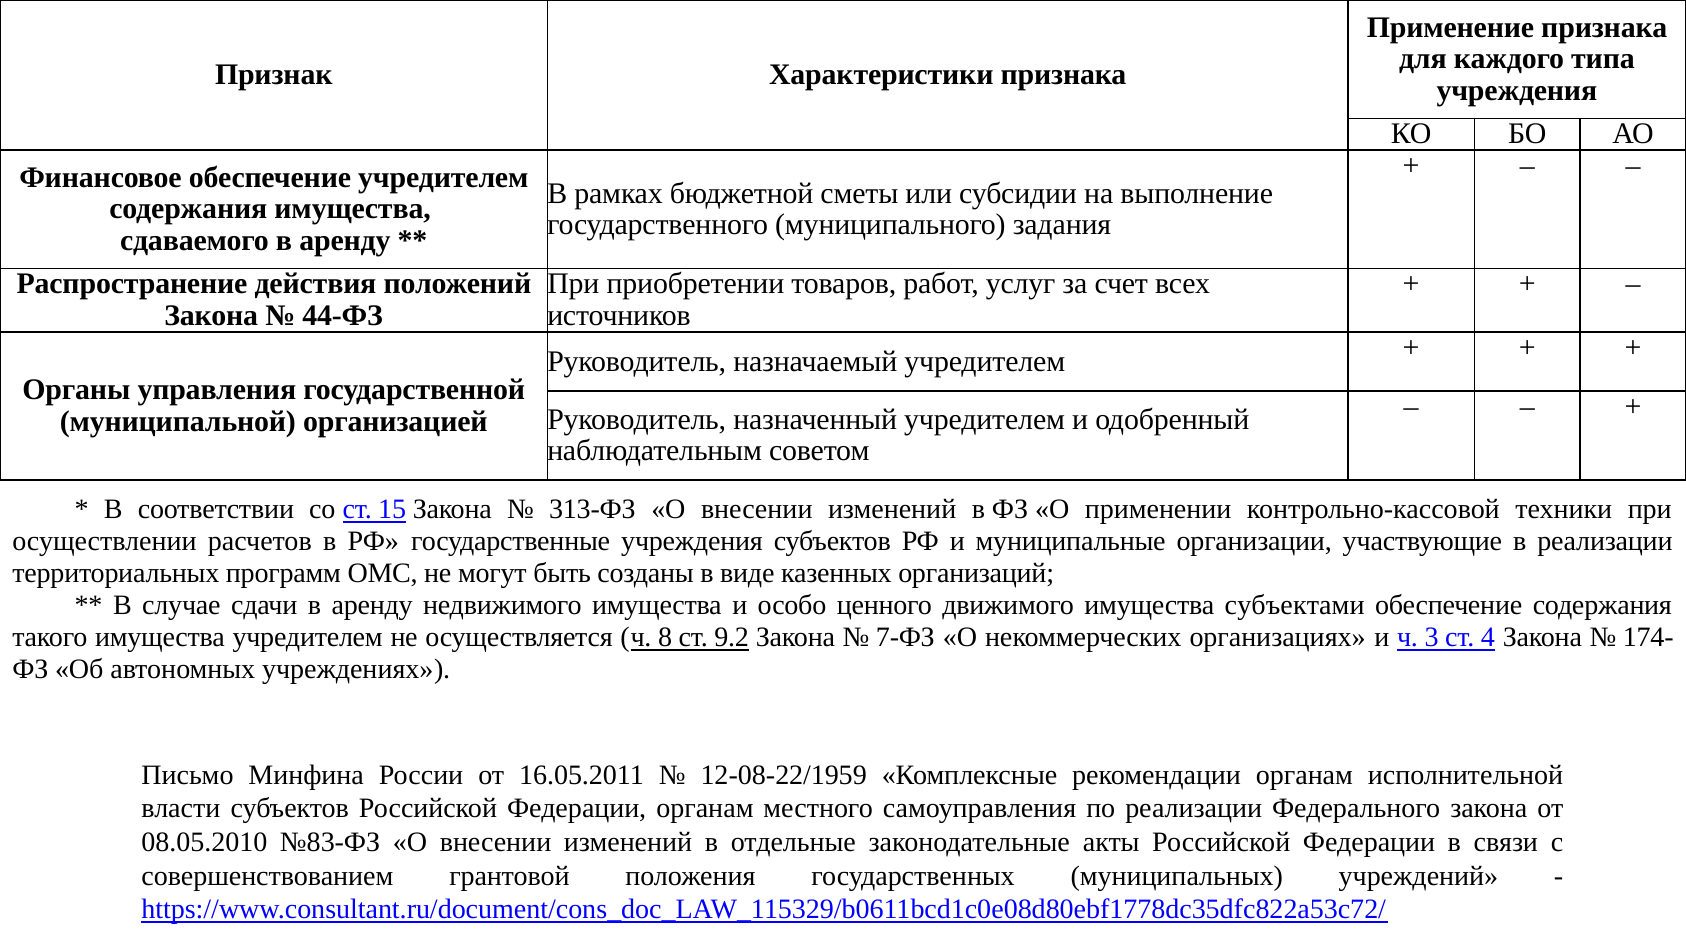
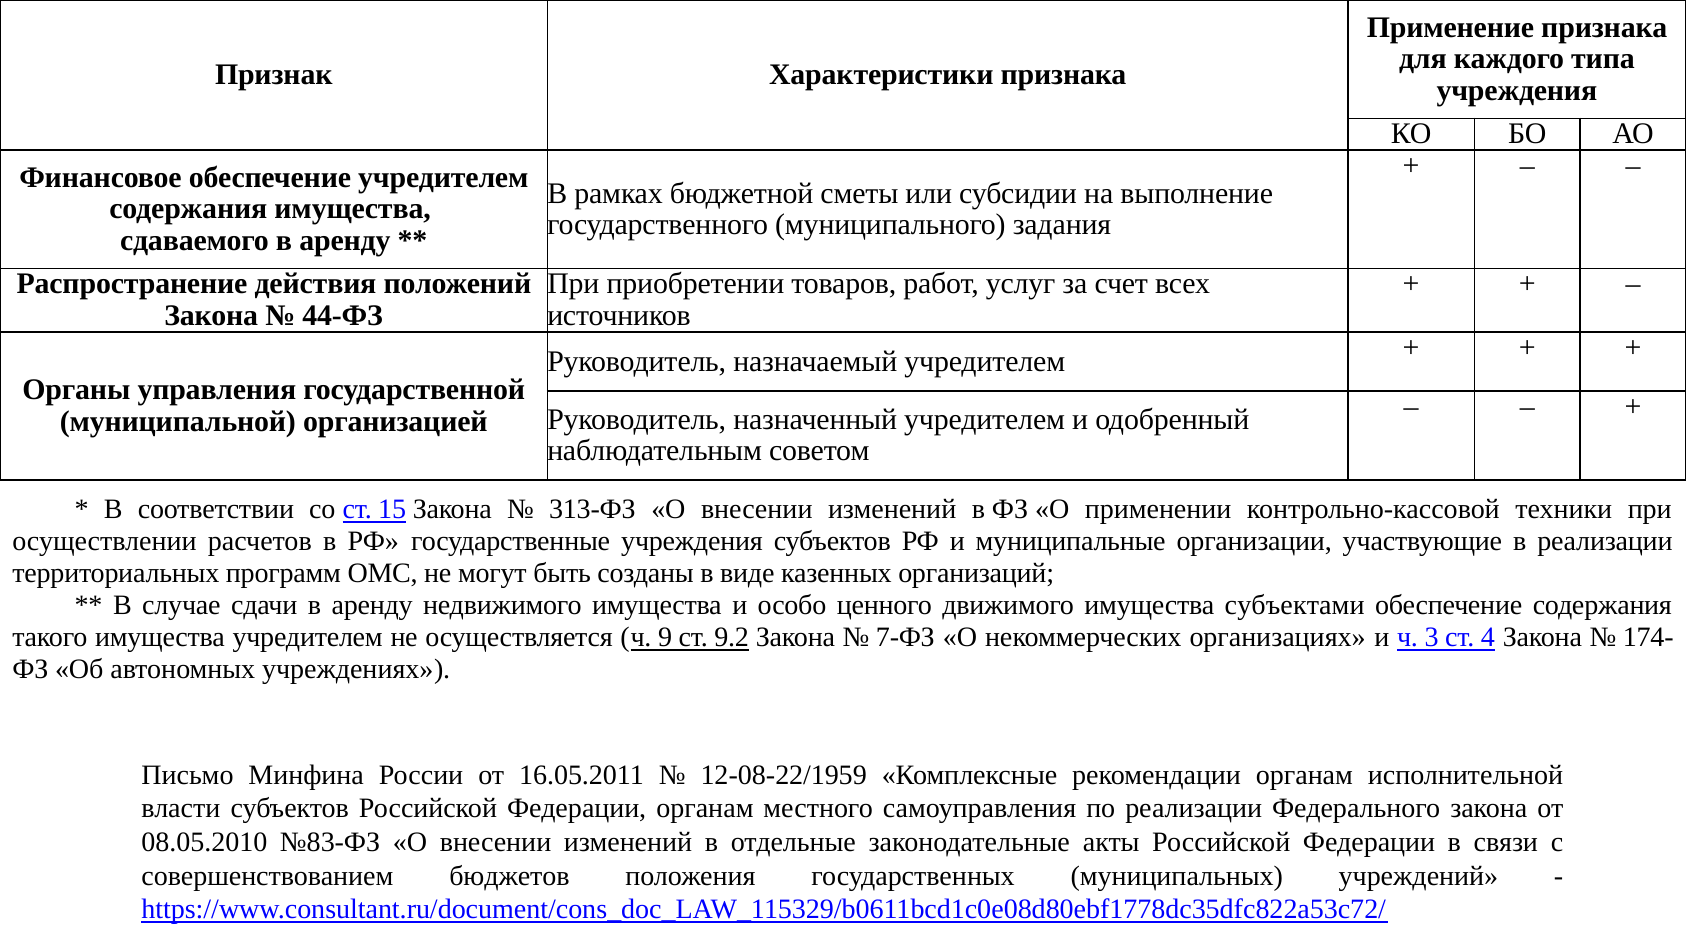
8: 8 -> 9
грантовой: грантовой -> бюджетов
